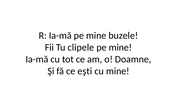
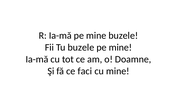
Tu clipele: clipele -> buzele
eşti: eşti -> faci
